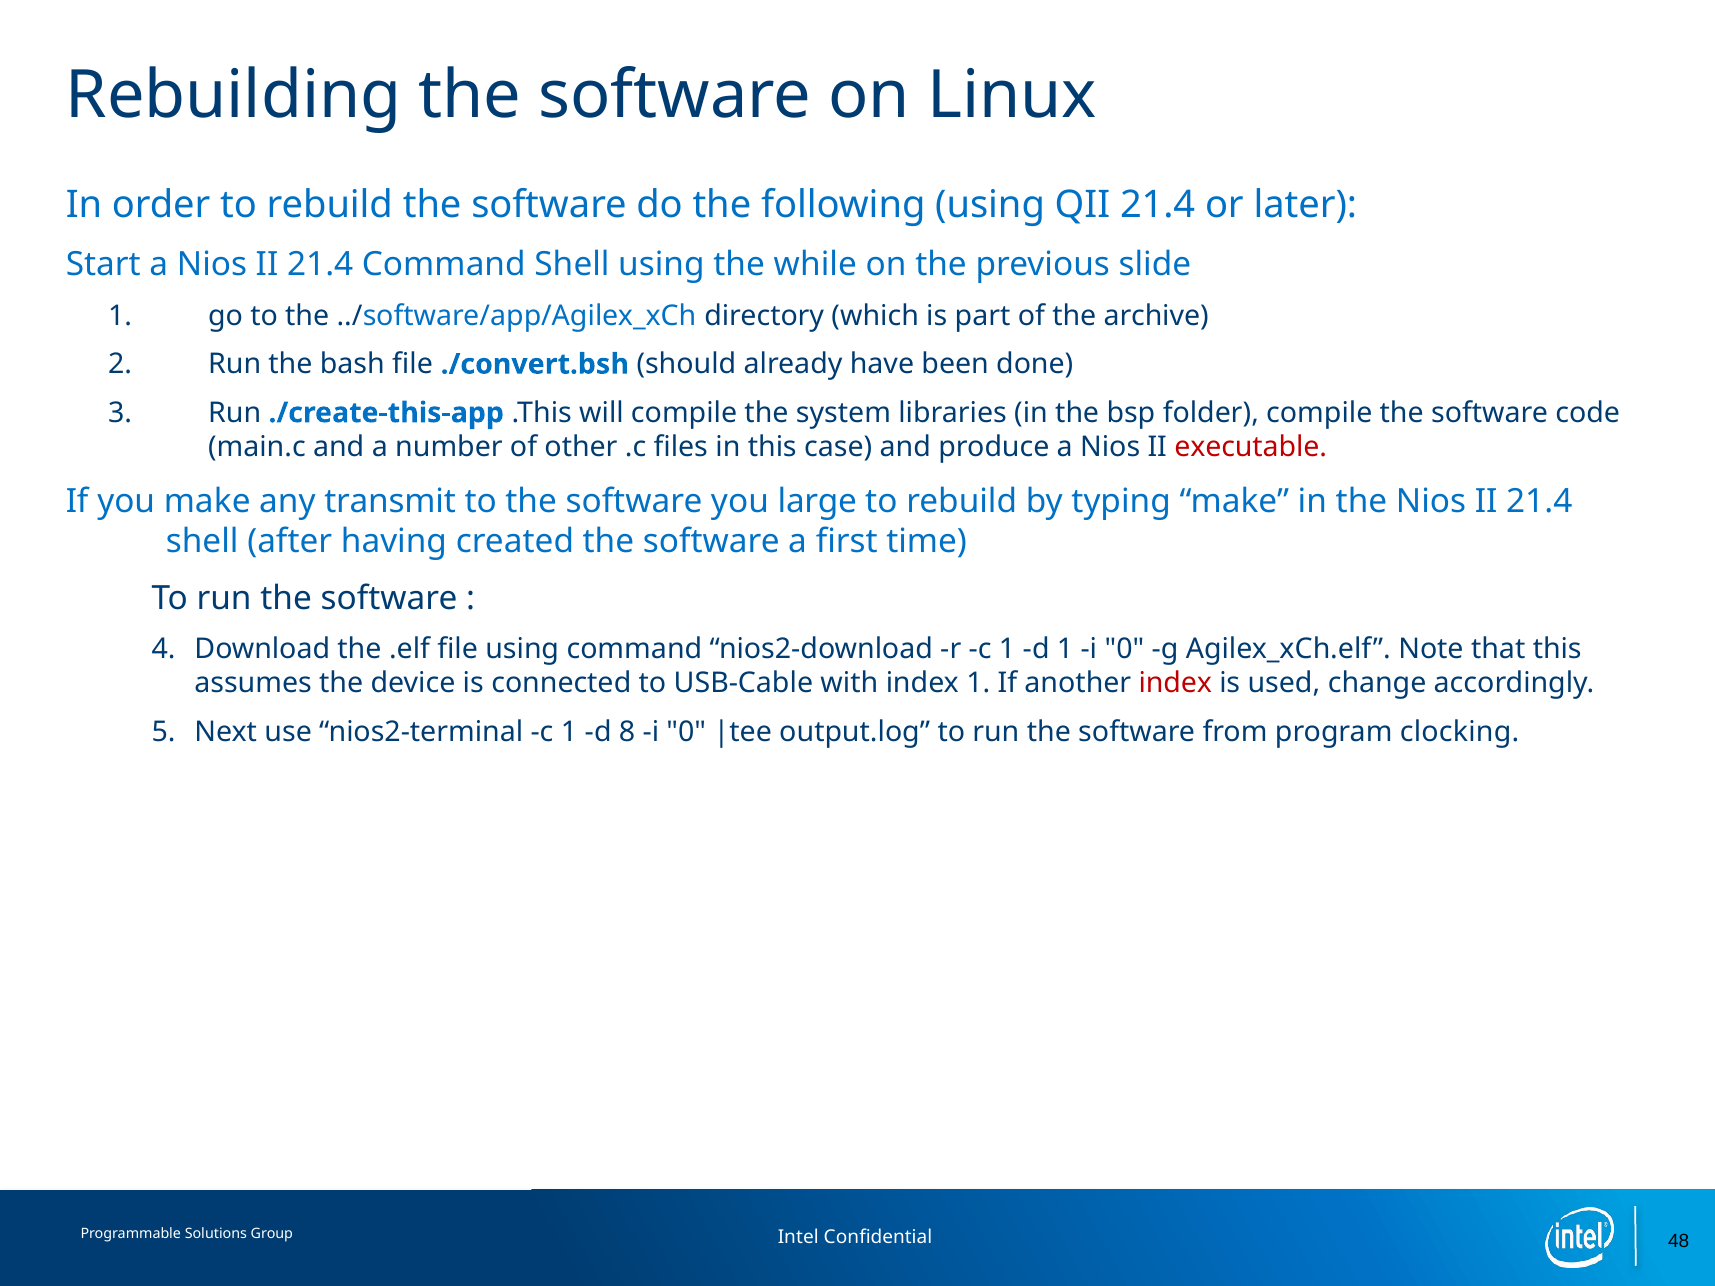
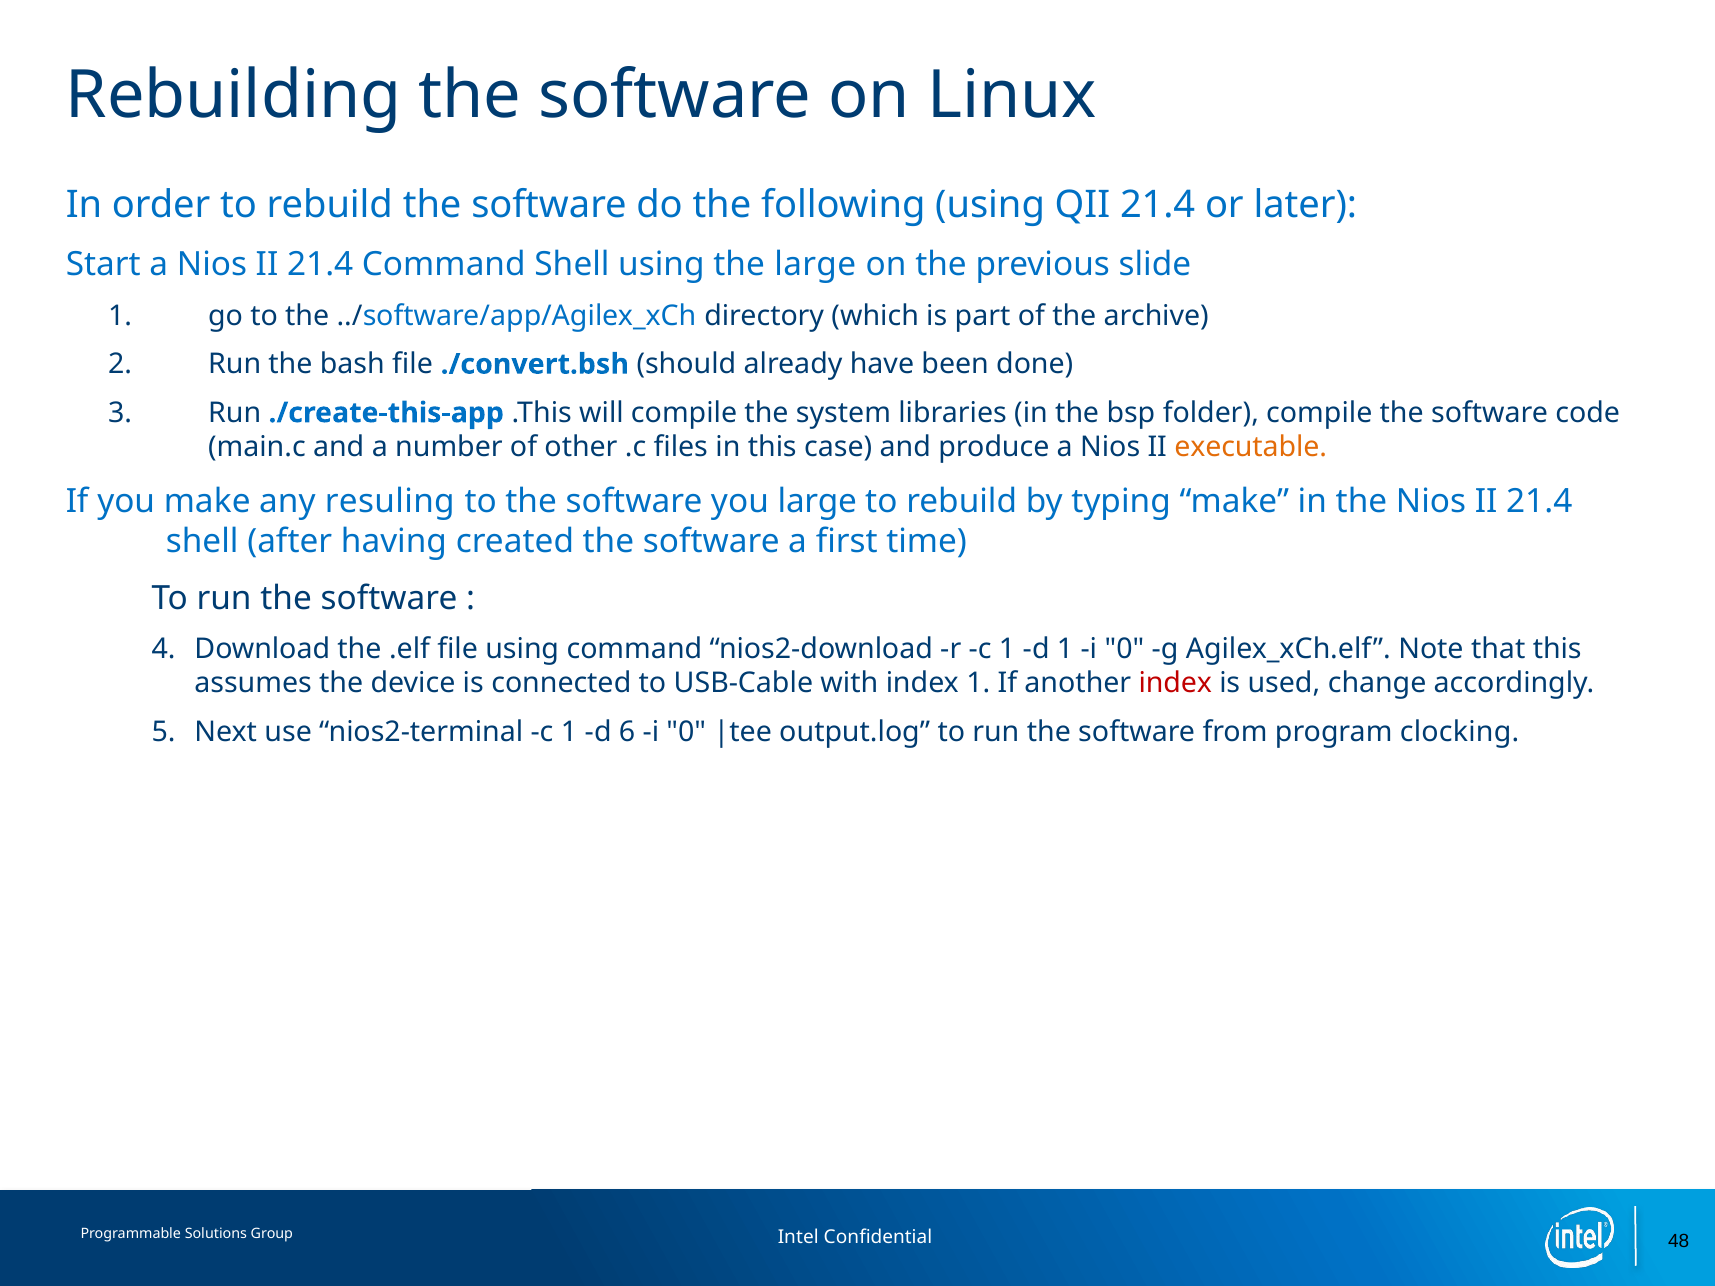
the while: while -> large
executable colour: red -> orange
transmit: transmit -> resuling
8: 8 -> 6
